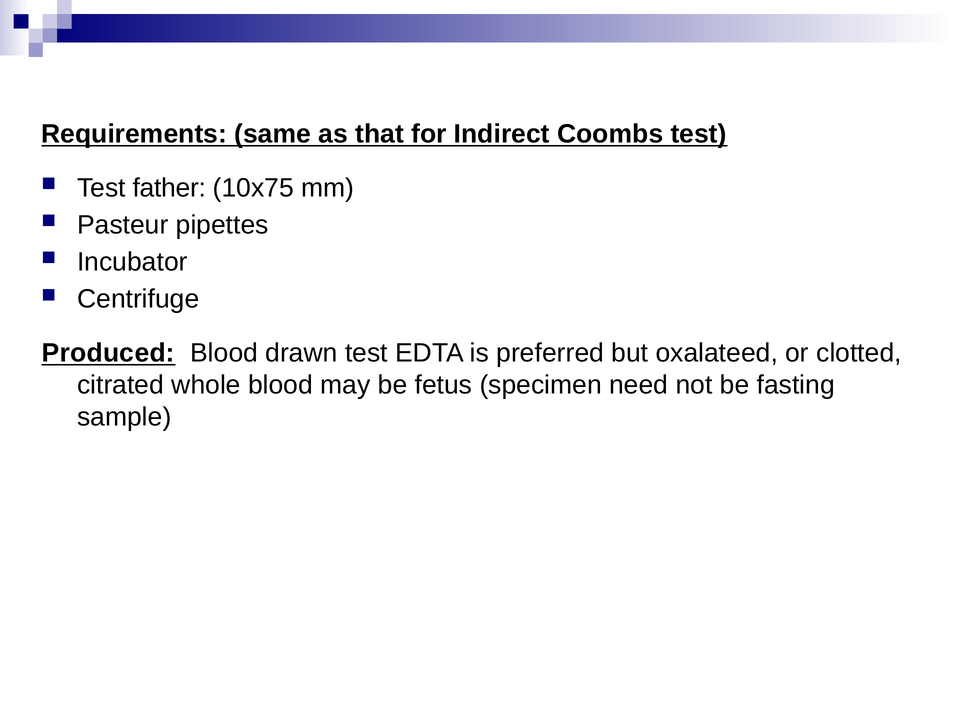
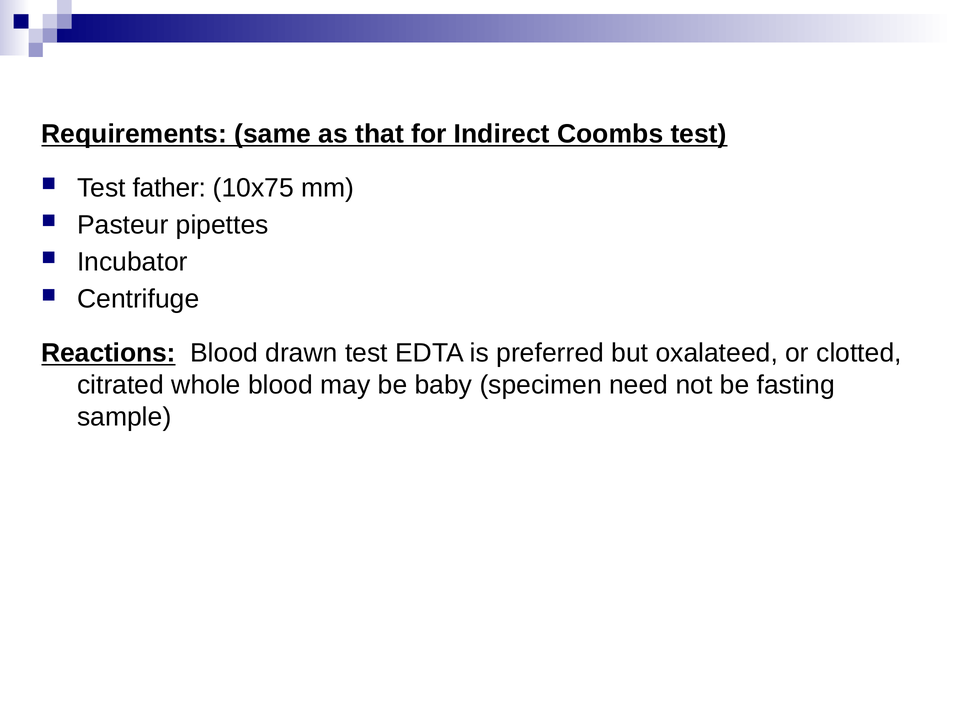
Produced: Produced -> Reactions
fetus: fetus -> baby
